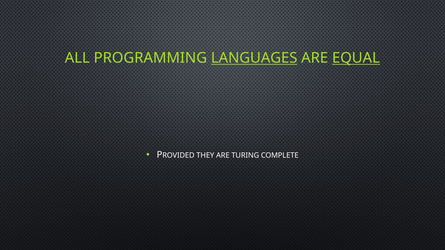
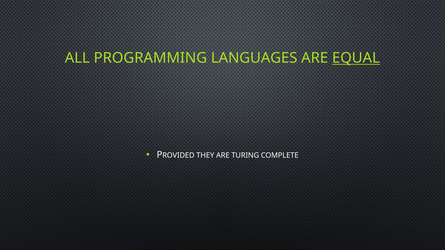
LANGUAGES underline: present -> none
